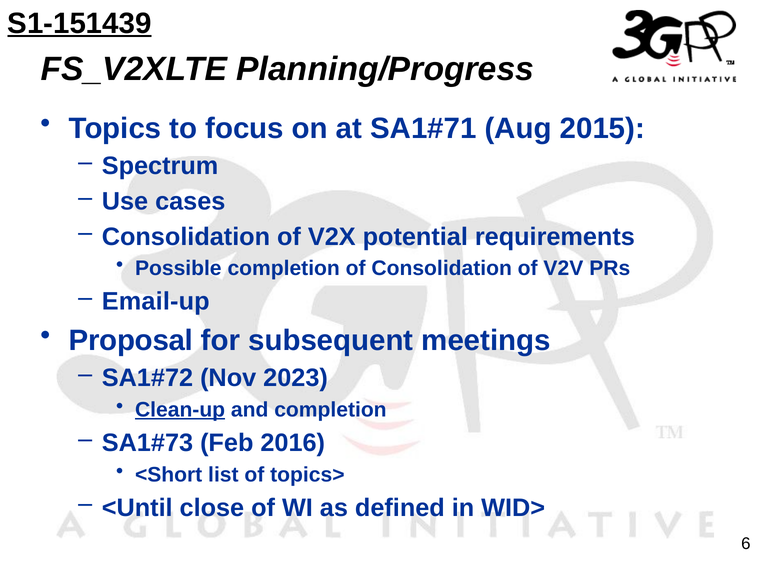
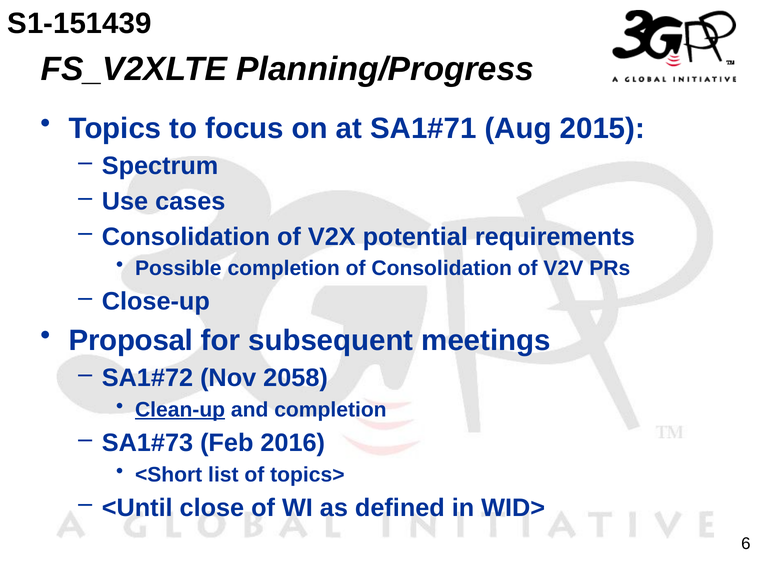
S1-151439 underline: present -> none
Email-up: Email-up -> Close-up
2023: 2023 -> 2058
